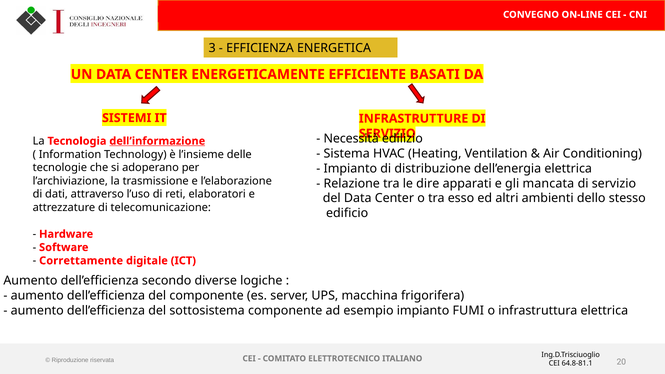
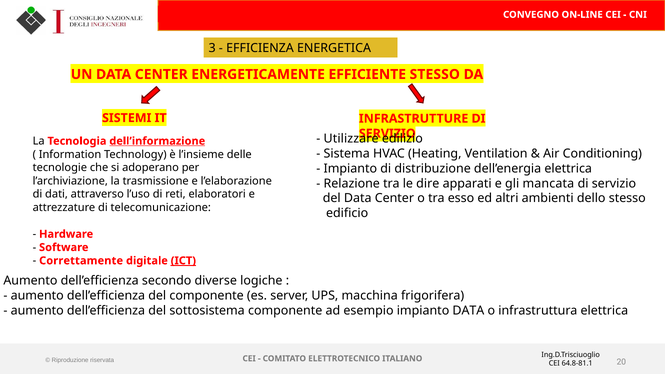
EFFICIENTE BASATI: BASATI -> STESSO
Necessità: Necessità -> Utilizzare
ICT underline: none -> present
impianto FUMI: FUMI -> DATA
